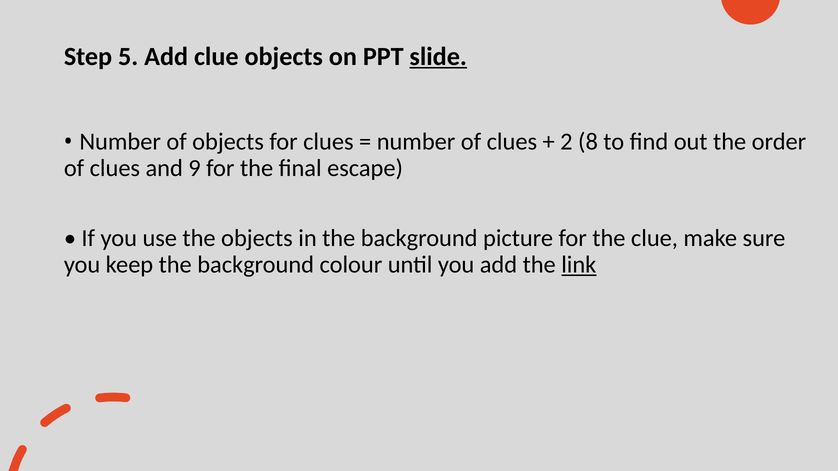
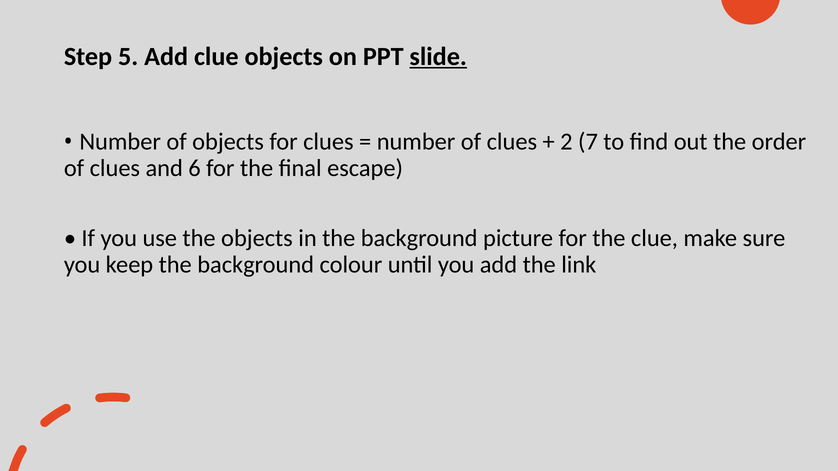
8: 8 -> 7
9: 9 -> 6
link underline: present -> none
